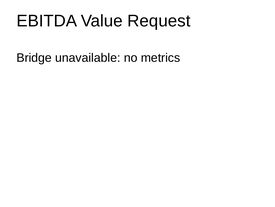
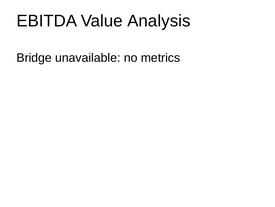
Request: Request -> Analysis
